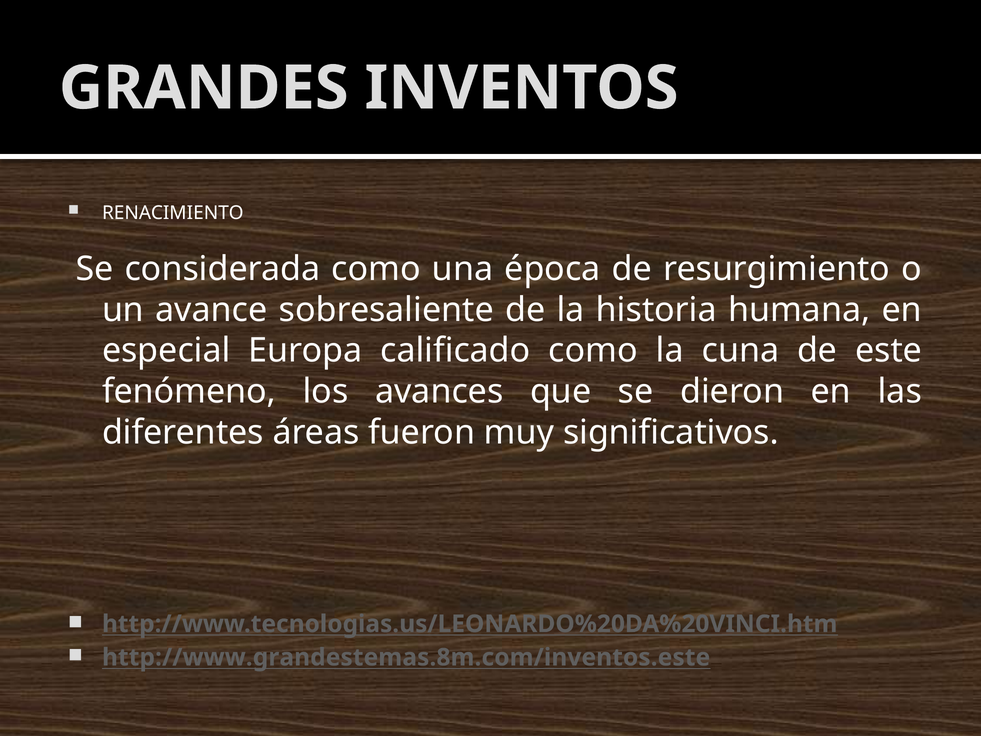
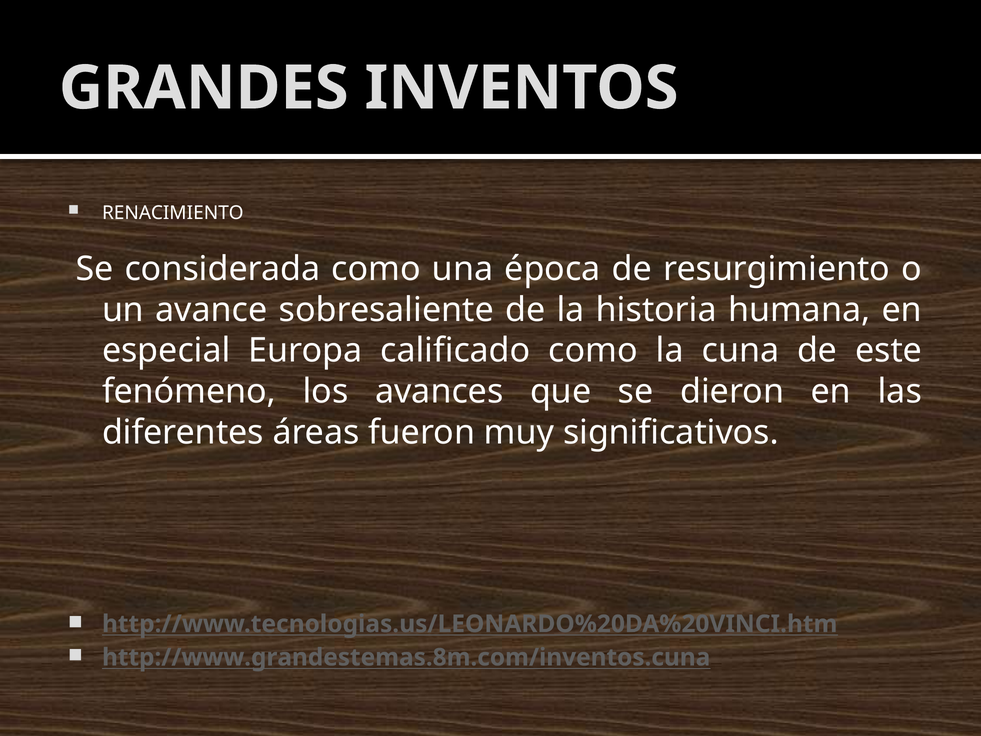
http://www.grandestemas.8m.com/inventos.este: http://www.grandestemas.8m.com/inventos.este -> http://www.grandestemas.8m.com/inventos.cuna
